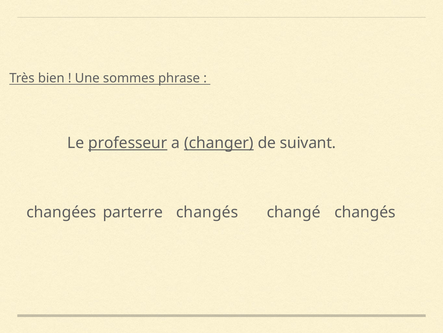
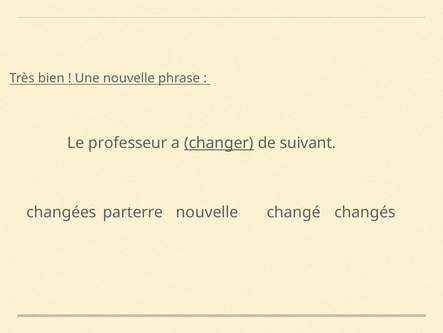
Une sommes: sommes -> nouvelle
professeur underline: present -> none
changés at (207, 212): changés -> nouvelle
